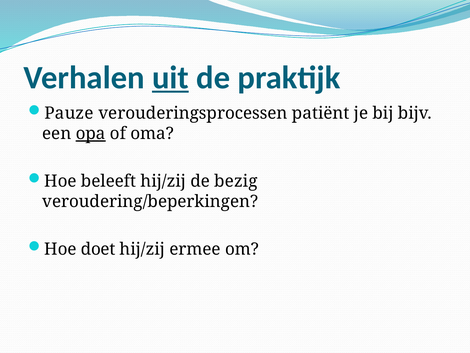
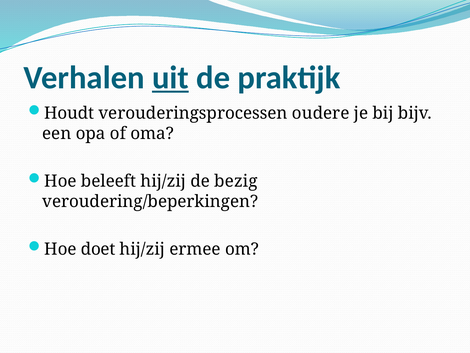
Pauze: Pauze -> Houdt
patiënt: patiënt -> oudere
opa underline: present -> none
